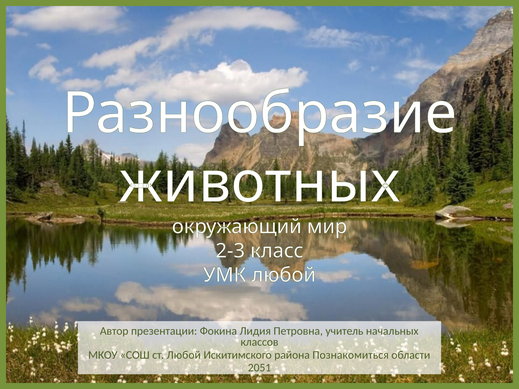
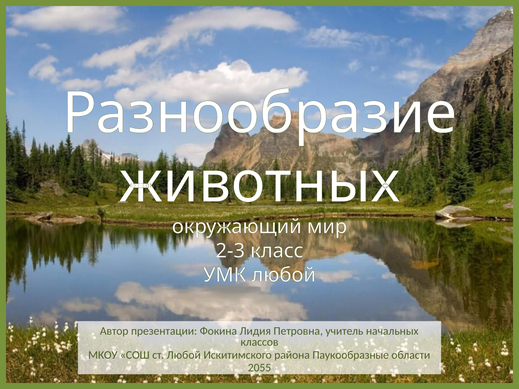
Познакомиться: Познакомиться -> Паукообразные
2051: 2051 -> 2055
